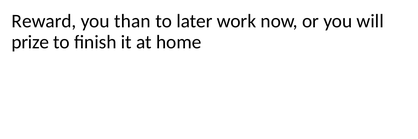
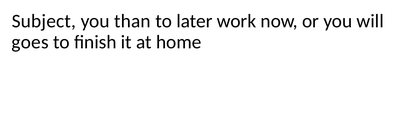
Reward: Reward -> Subject
prize: prize -> goes
